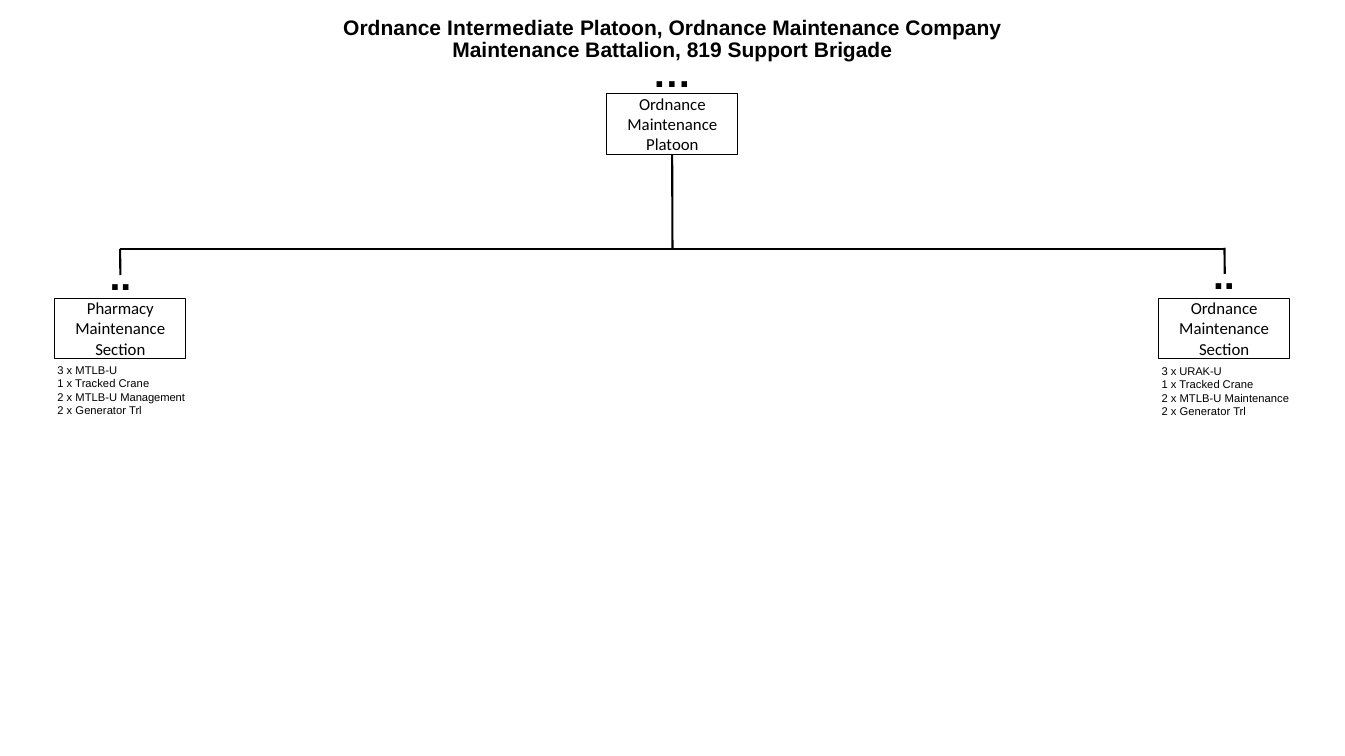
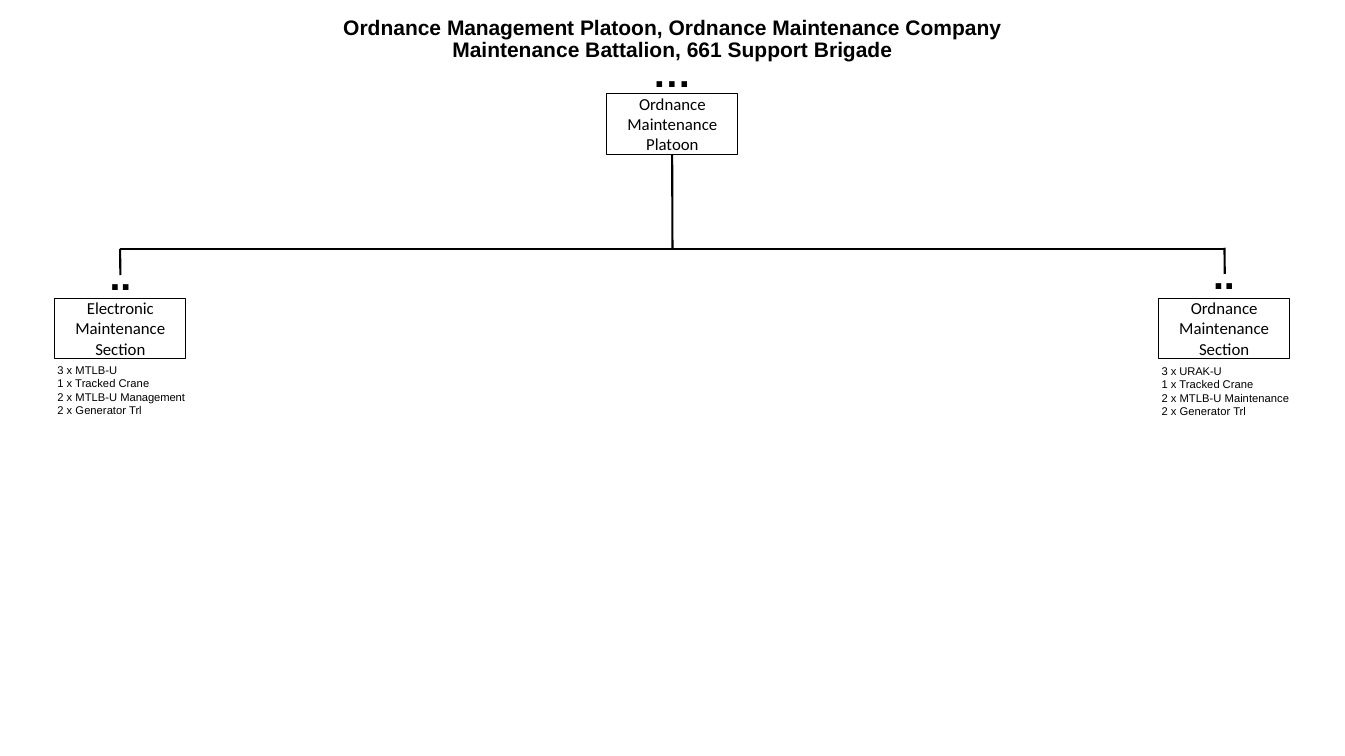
Ordnance Intermediate: Intermediate -> Management
819: 819 -> 661
Pharmacy: Pharmacy -> Electronic
